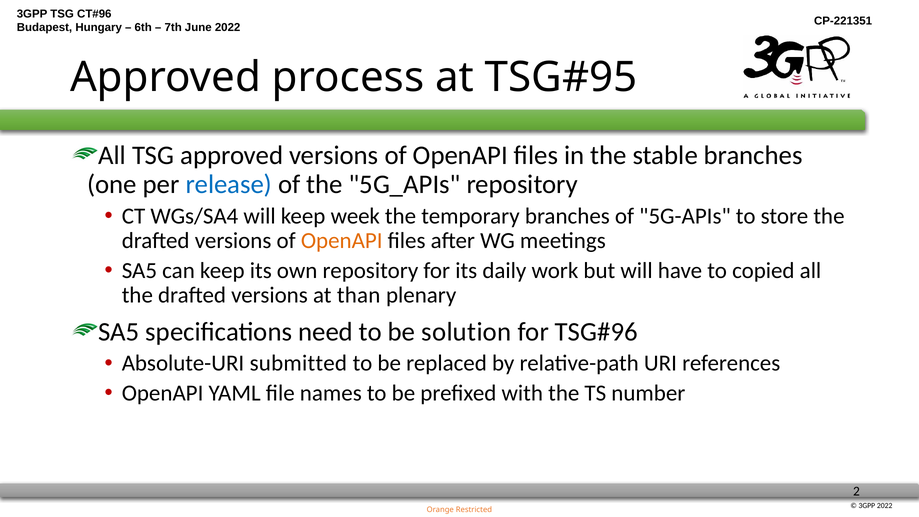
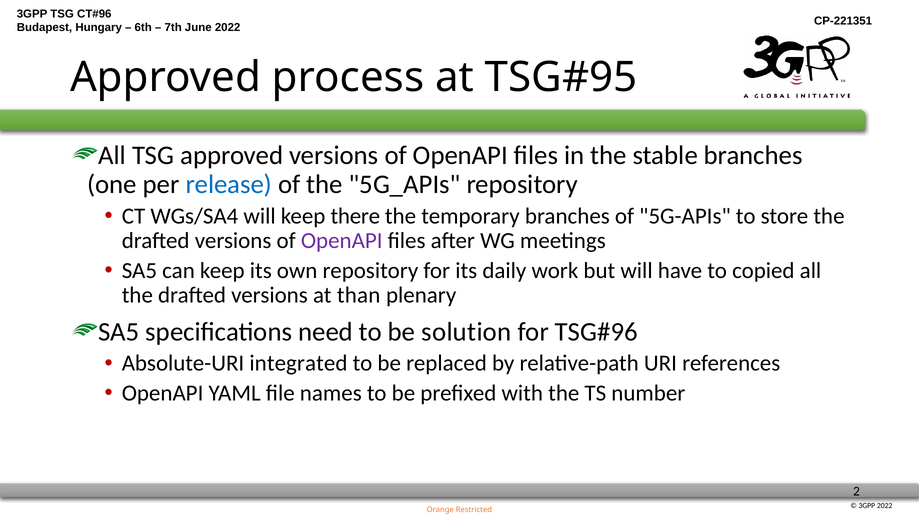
week: week -> there
OpenAPI at (342, 241) colour: orange -> purple
submitted: submitted -> integrated
